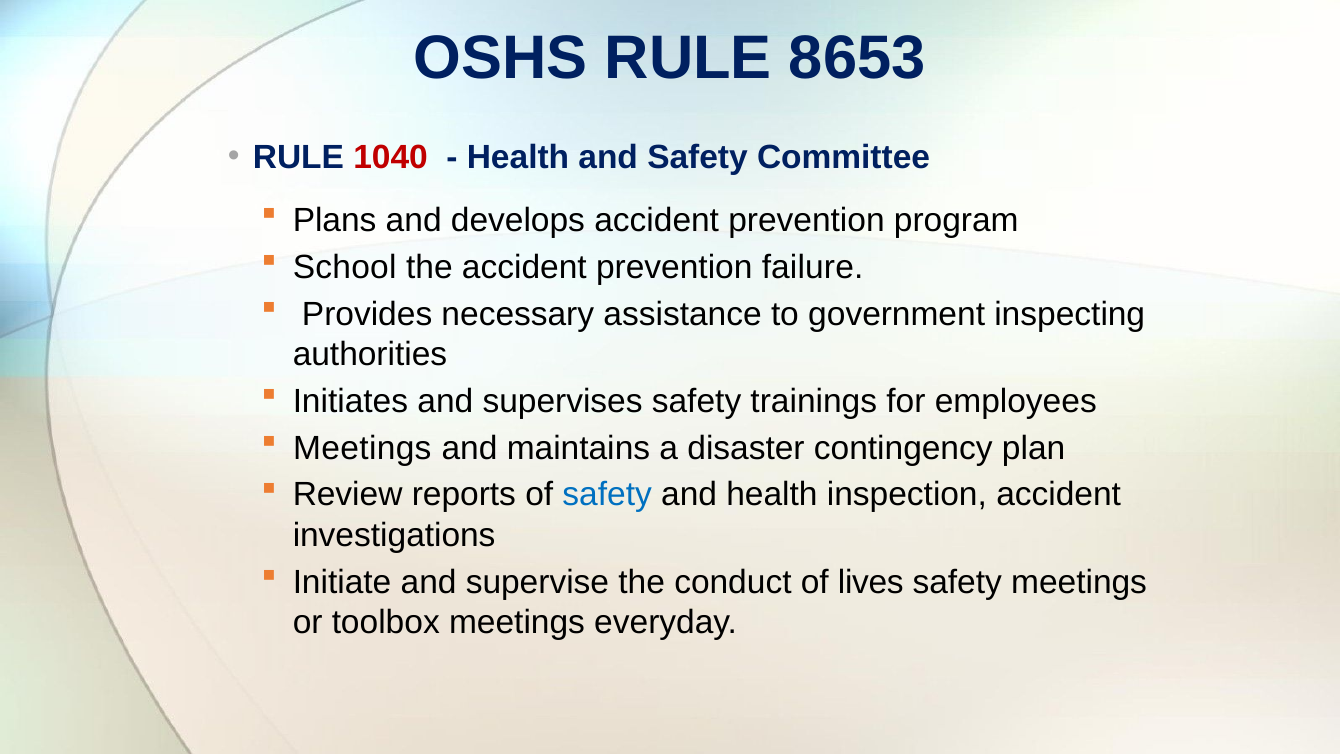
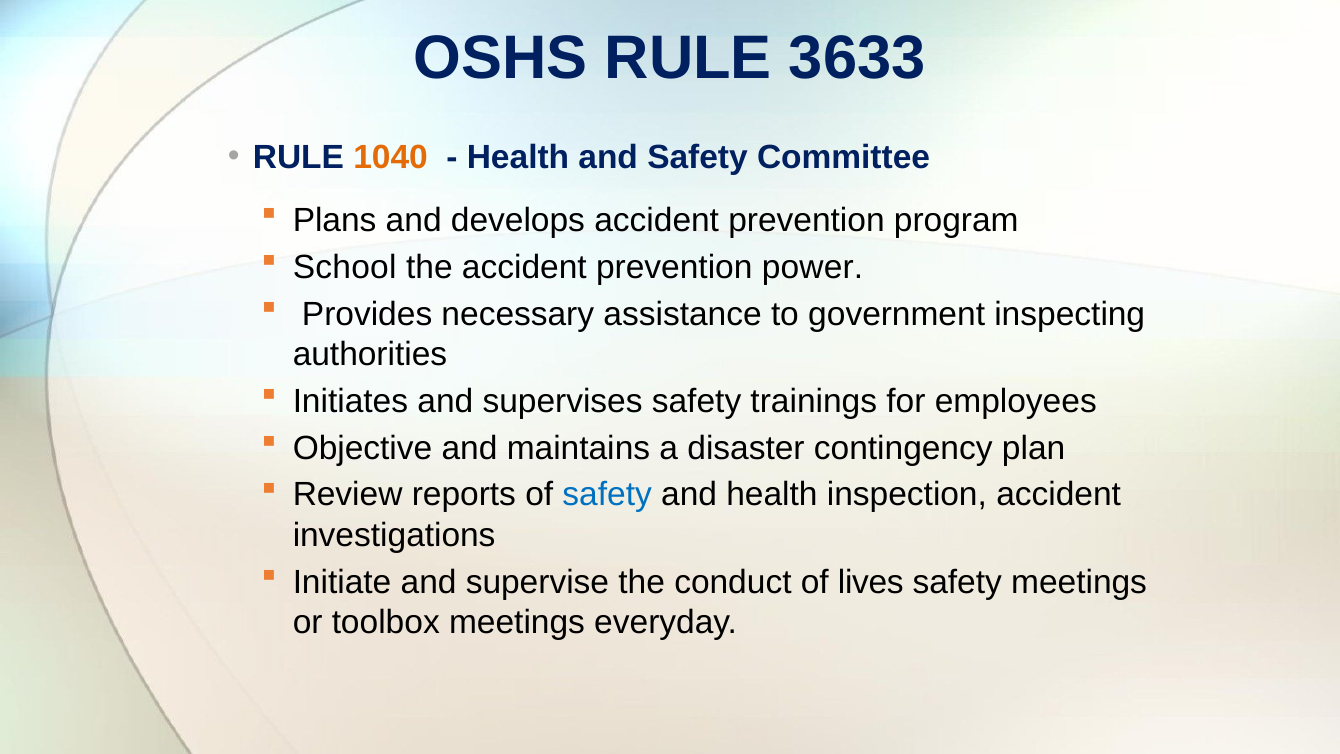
8653: 8653 -> 3633
1040 colour: red -> orange
failure: failure -> power
Meetings at (362, 448): Meetings -> Objective
